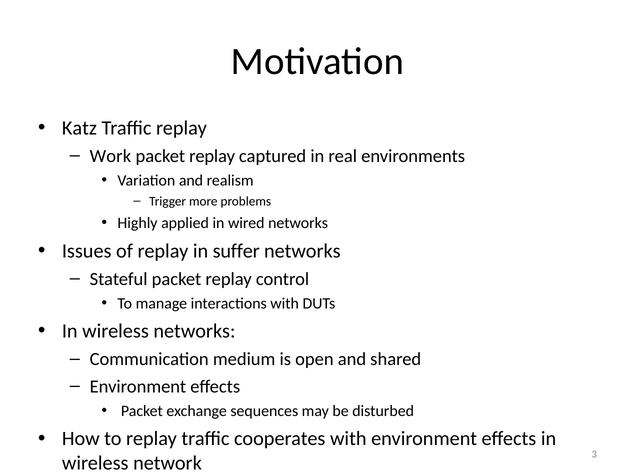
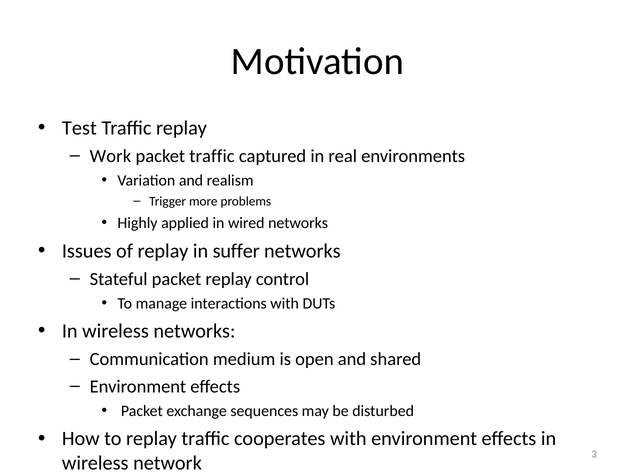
Katz: Katz -> Test
replay at (212, 156): replay -> traffic
